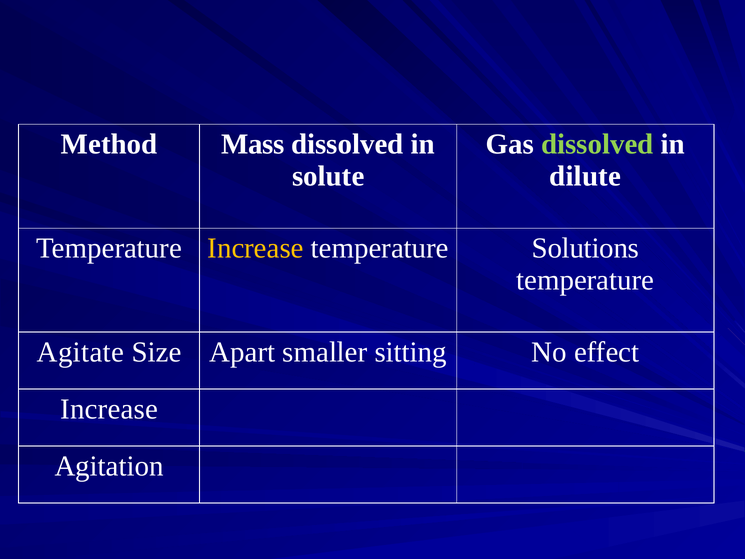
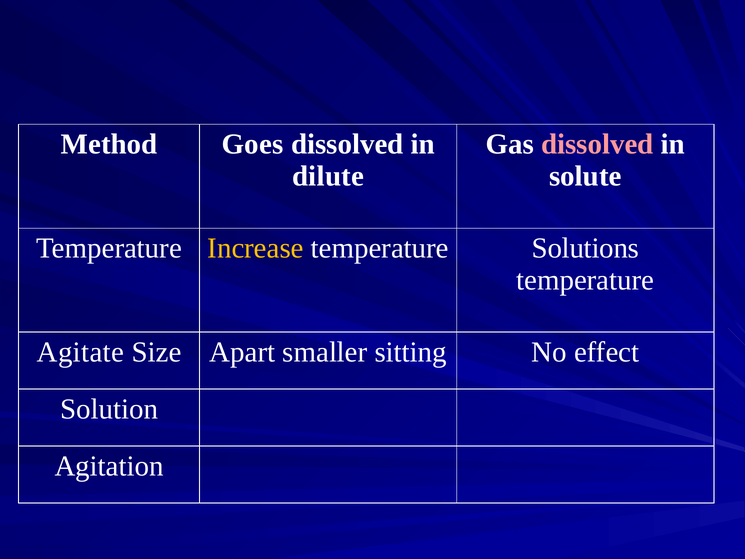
Mass: Mass -> Goes
dissolved at (597, 144) colour: light green -> pink
solute: solute -> dilute
dilute: dilute -> solute
Increase at (109, 409): Increase -> Solution
